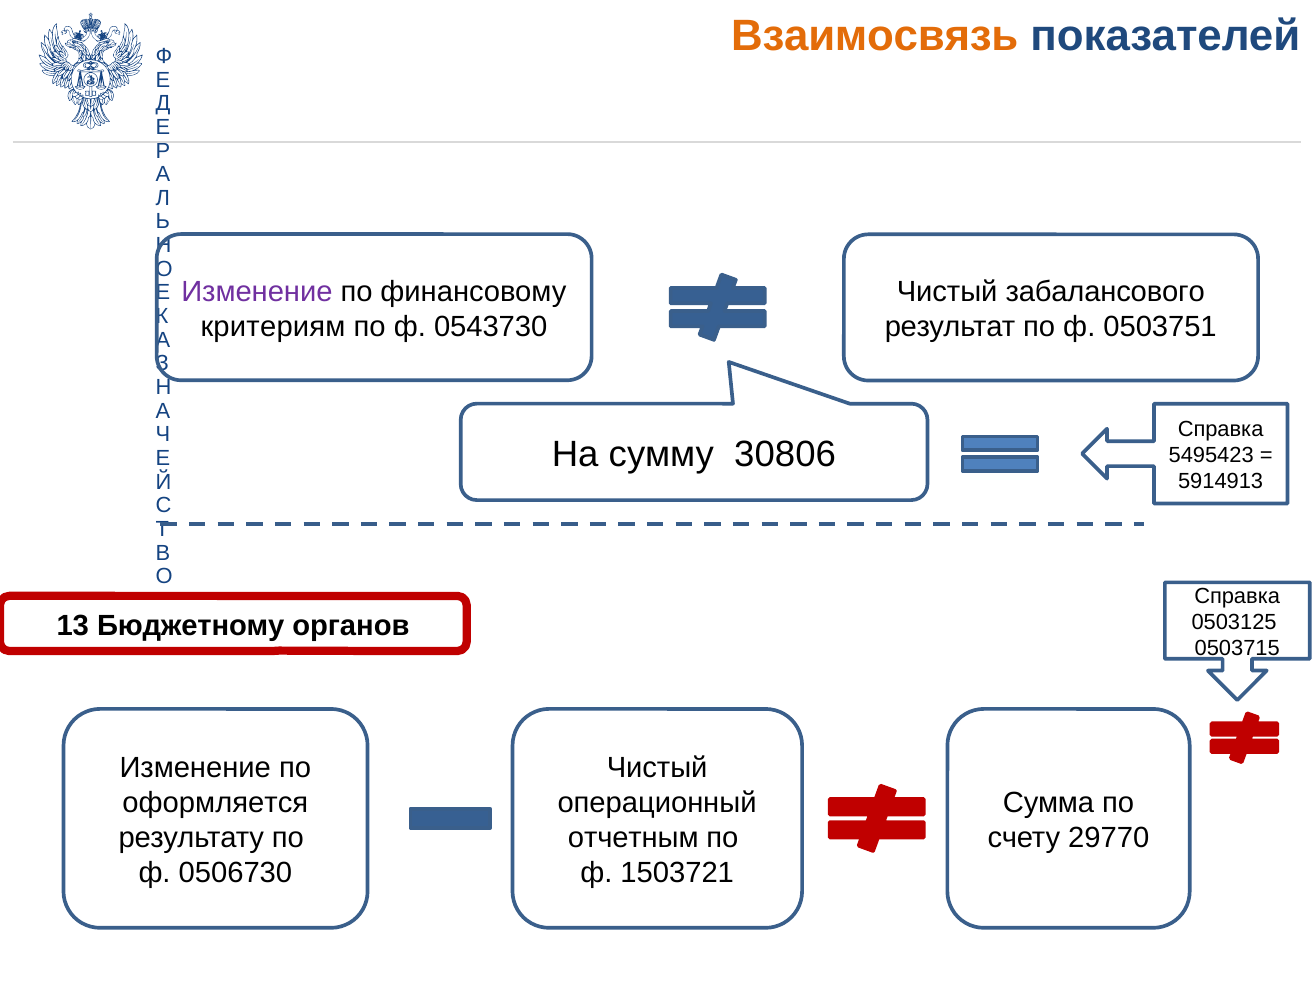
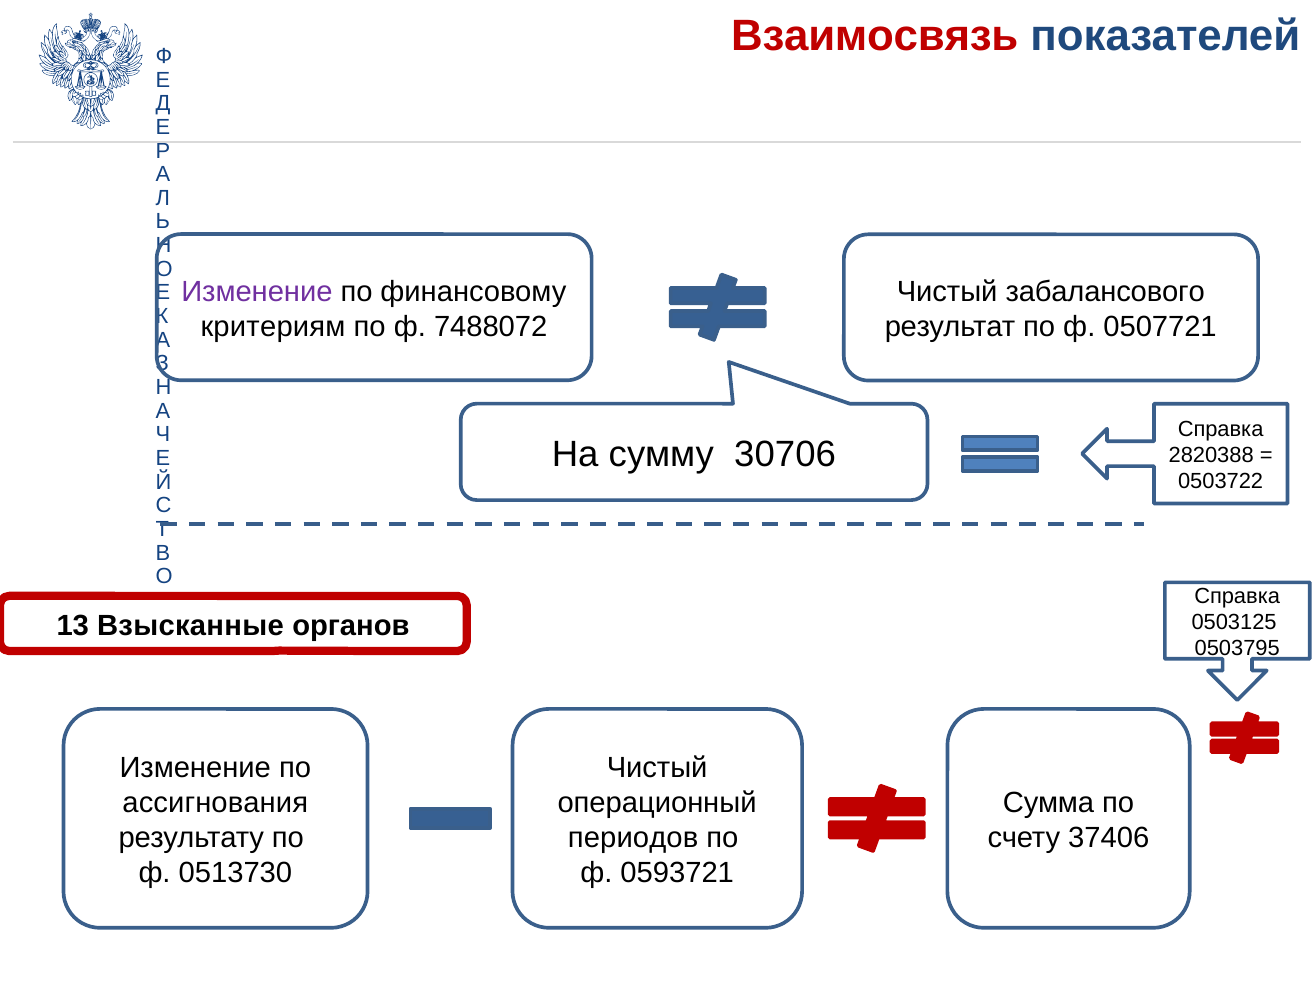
Взаимосвязь colour: orange -> red
0543730: 0543730 -> 7488072
0503751: 0503751 -> 0507721
30806: 30806 -> 30706
5495423: 5495423 -> 2820388
5914913: 5914913 -> 0503722
Бюджетному: Бюджетному -> Взысканные
0503715: 0503715 -> 0503795
оформляется: оформляется -> ассигнования
отчетным: отчетным -> периодов
29770: 29770 -> 37406
0506730: 0506730 -> 0513730
1503721: 1503721 -> 0593721
